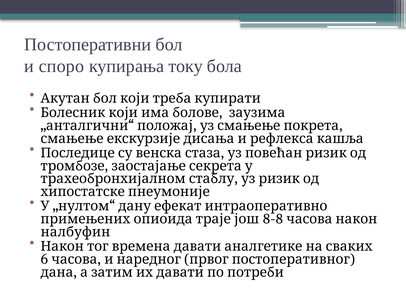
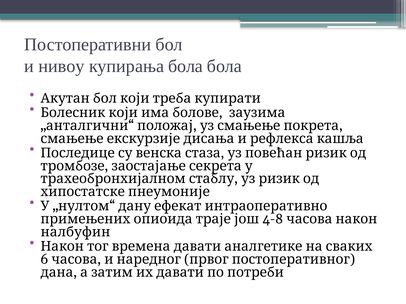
споро: споро -> нивоу
купирања току: току -> бола
8-8: 8-8 -> 4-8
